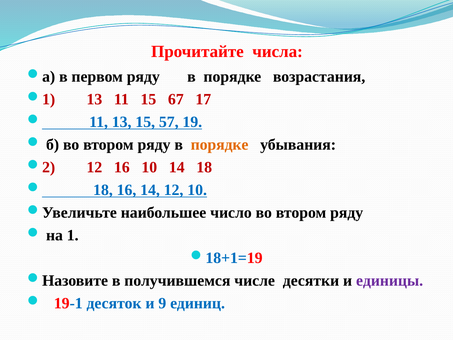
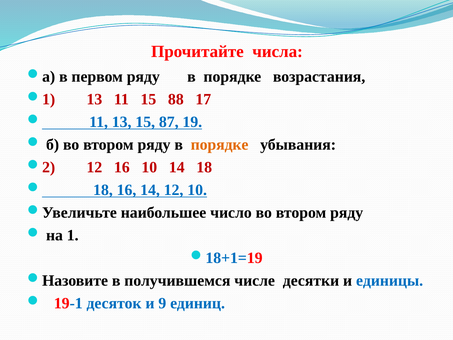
67: 67 -> 88
57: 57 -> 87
единицы colour: purple -> blue
